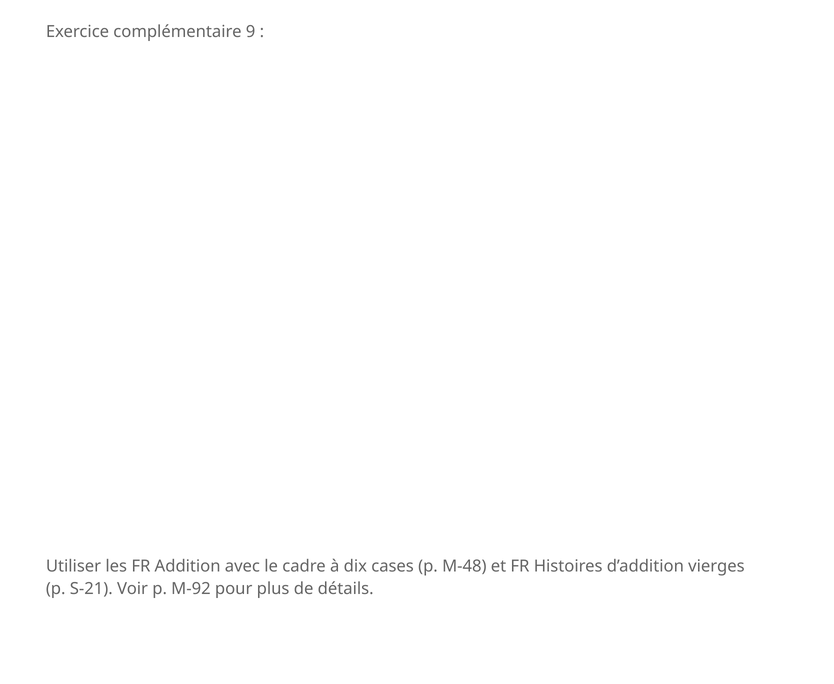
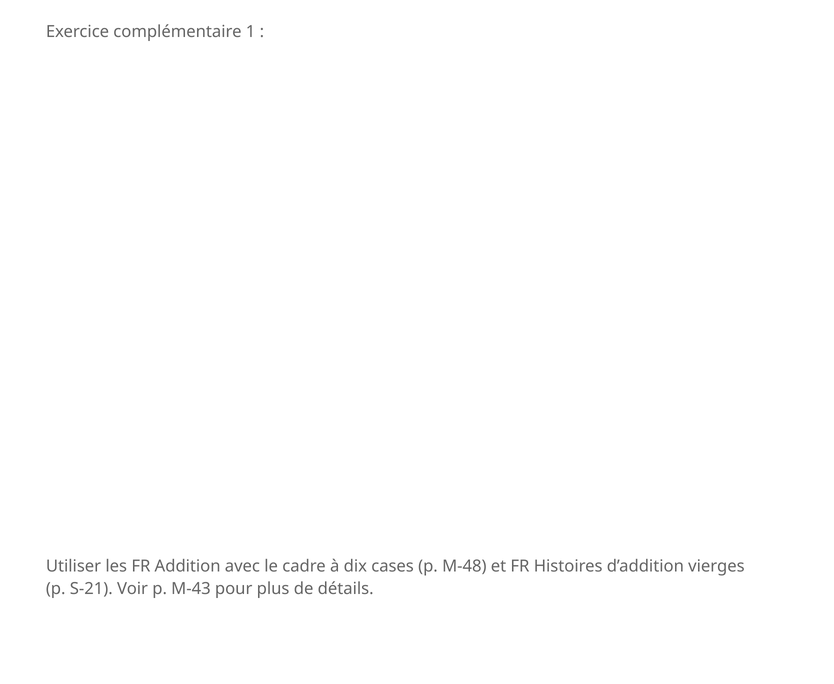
9: 9 -> 1
M-92: M-92 -> M-43
